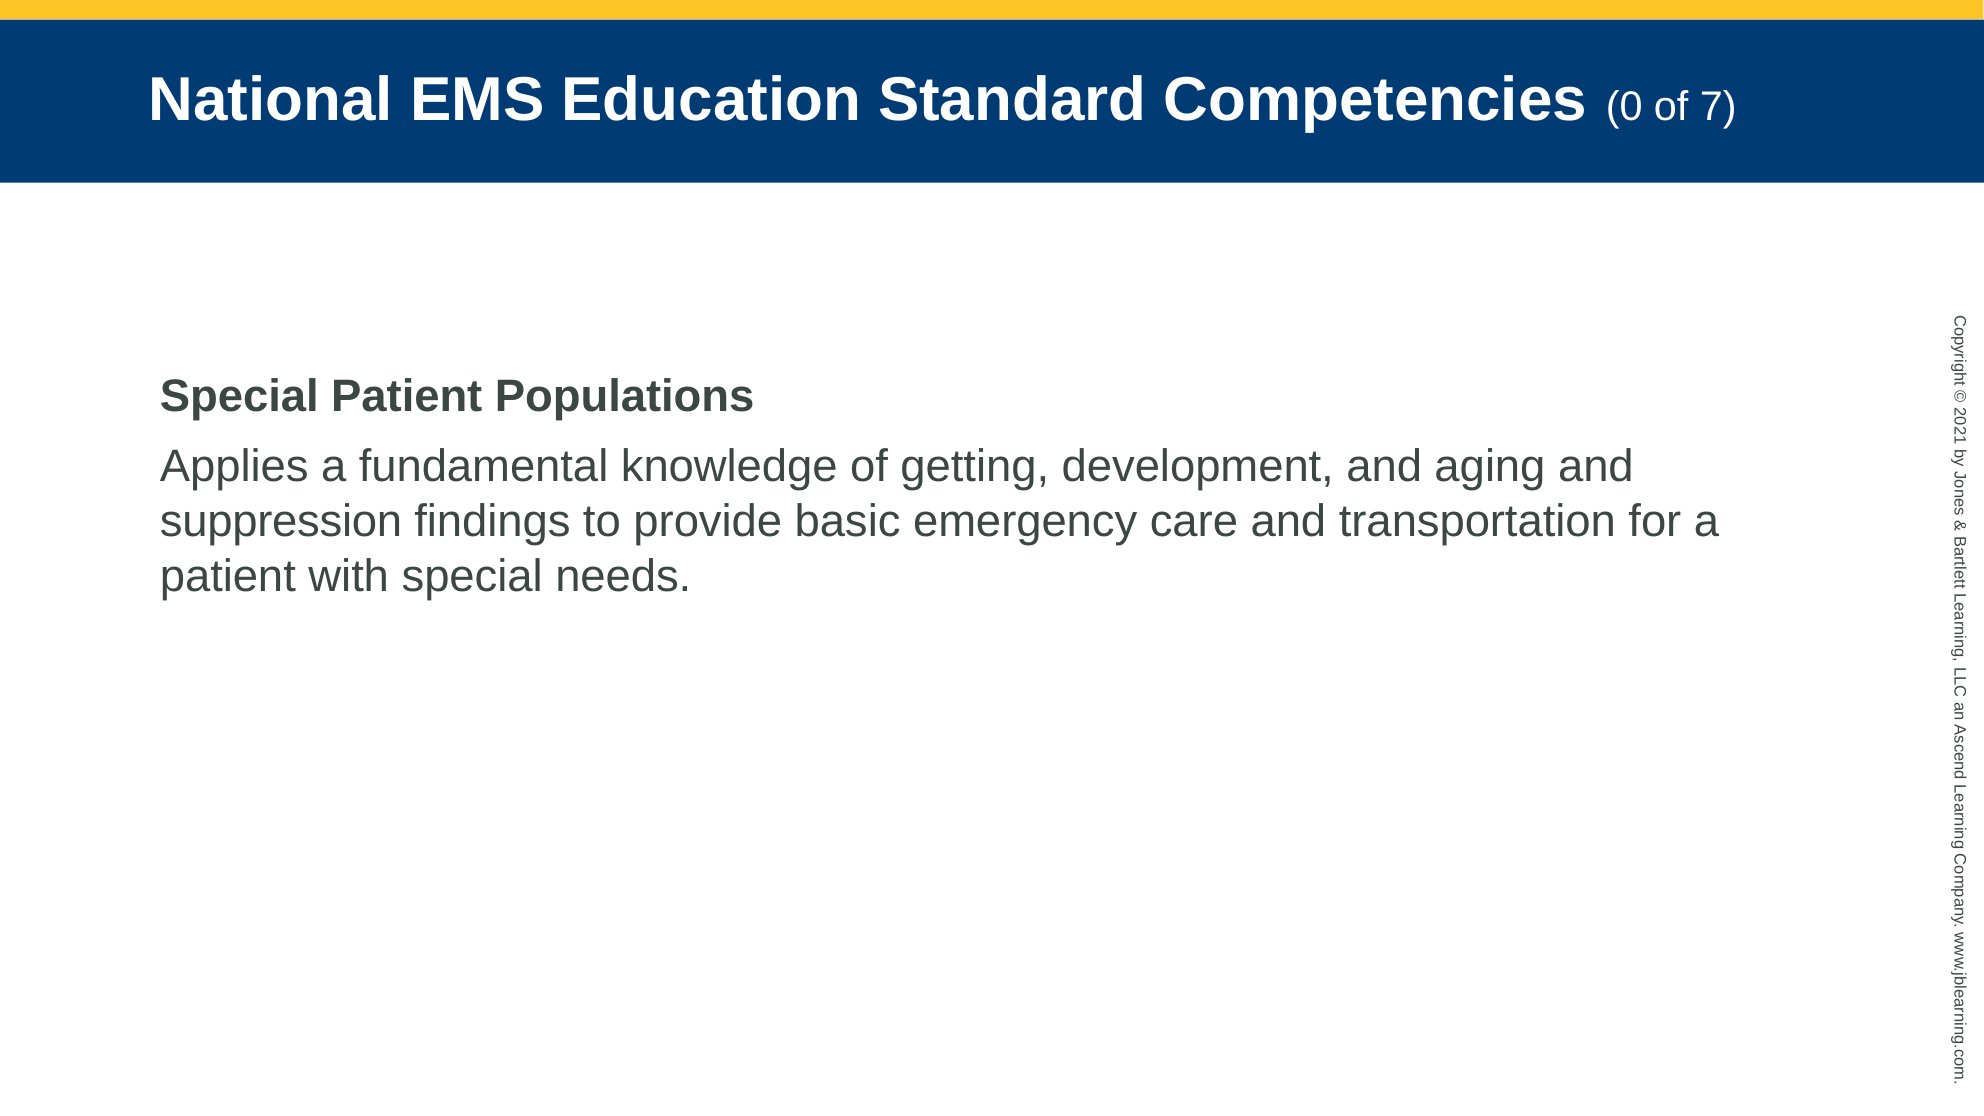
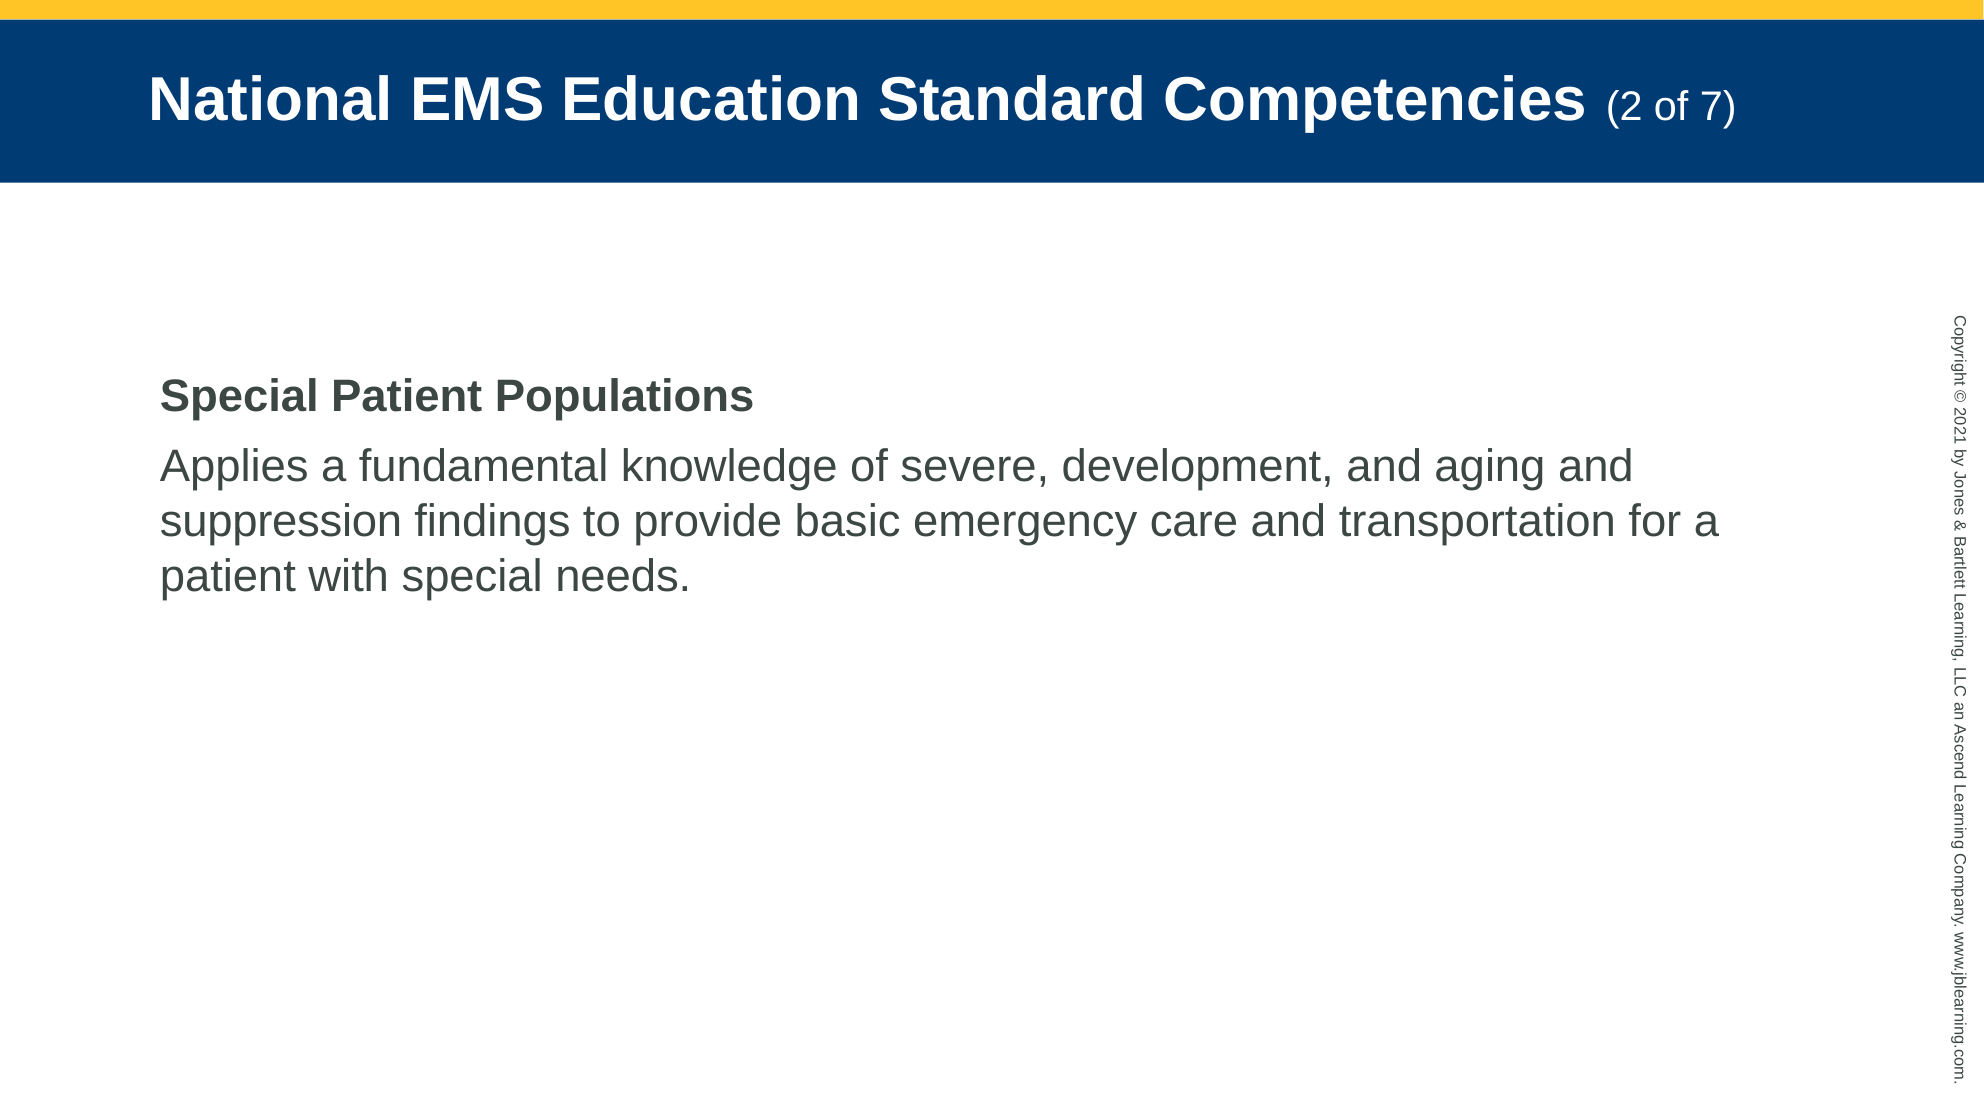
Competencies 0: 0 -> 2
getting: getting -> severe
